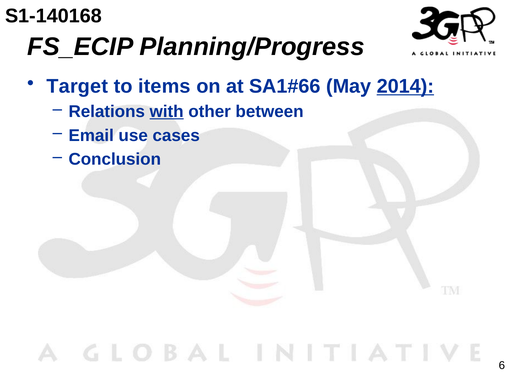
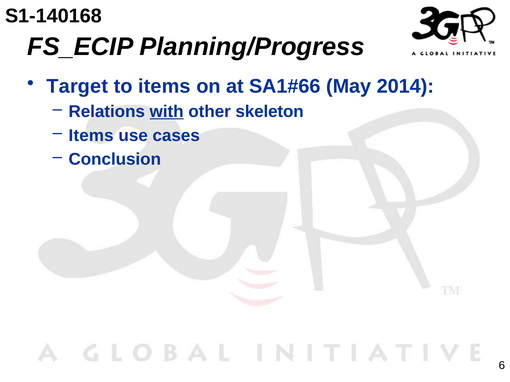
2014 underline: present -> none
between: between -> skeleton
Email at (91, 136): Email -> Items
